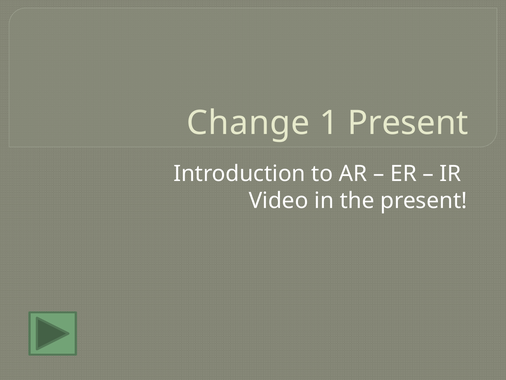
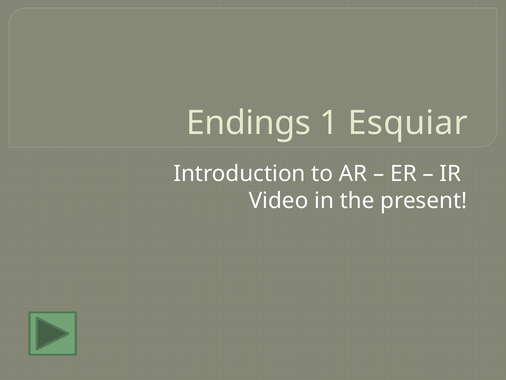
Change: Change -> Endings
1 Present: Present -> Esquiar
